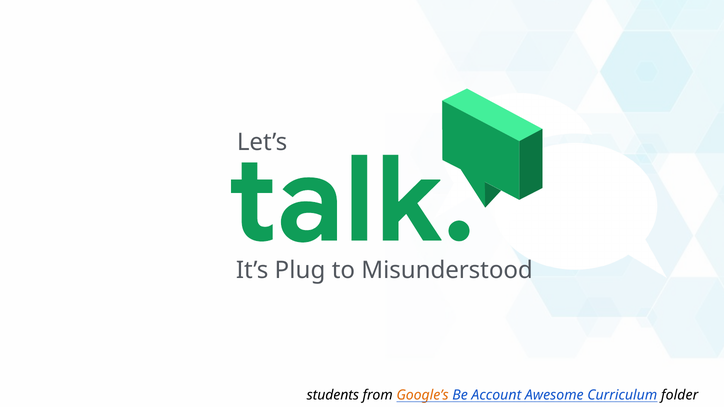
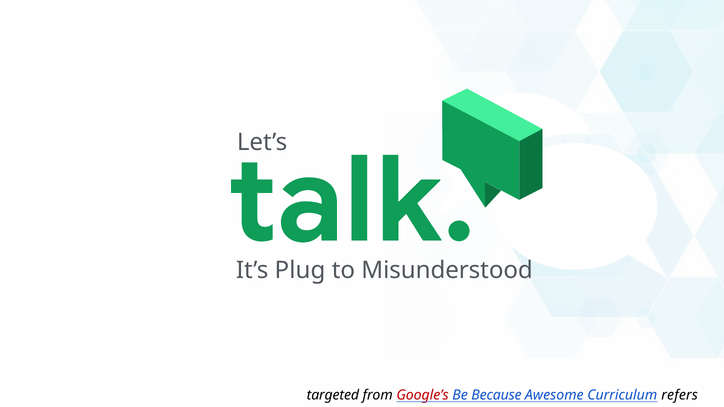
students: students -> targeted
Google’s colour: orange -> red
Account: Account -> Because
folder: folder -> refers
